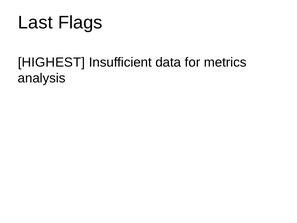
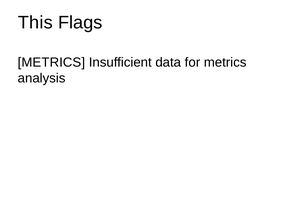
Last: Last -> This
HIGHEST at (51, 62): HIGHEST -> METRICS
